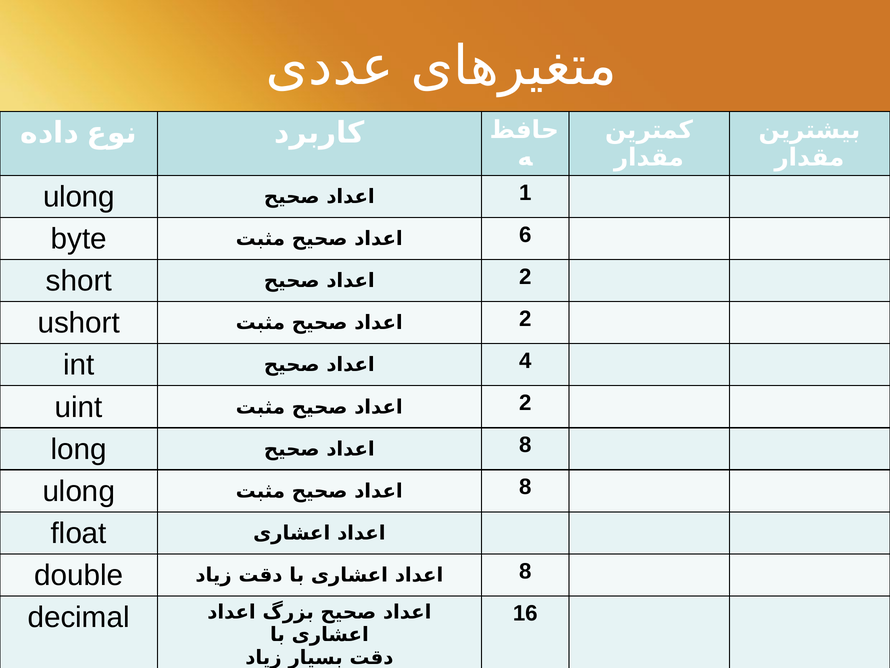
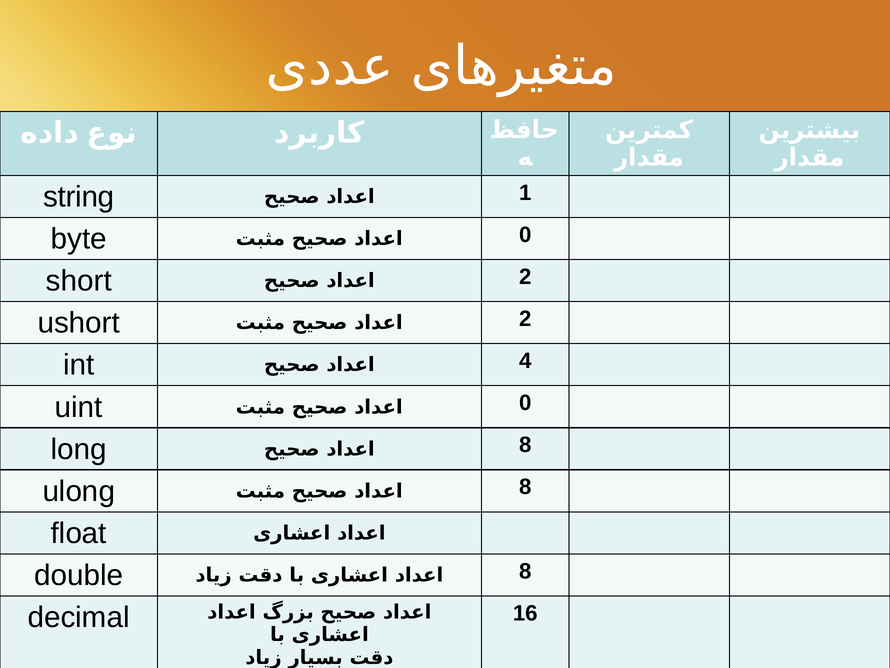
ulong at (79, 197): ulong -> string
6 at (525, 235): 6 -> 0
2 at (525, 403): 2 -> 0
